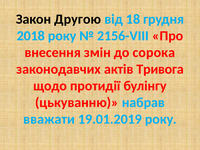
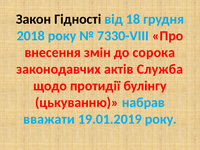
Другою: Другою -> Гідності
2156-VIII: 2156-VIII -> 7330-VIII
Тривога: Тривога -> Служба
